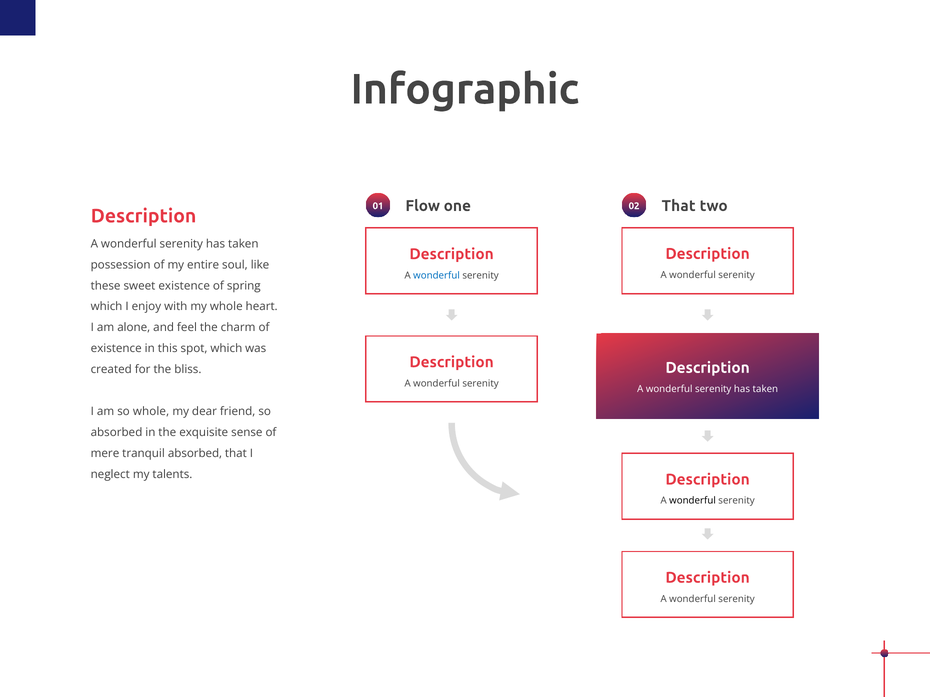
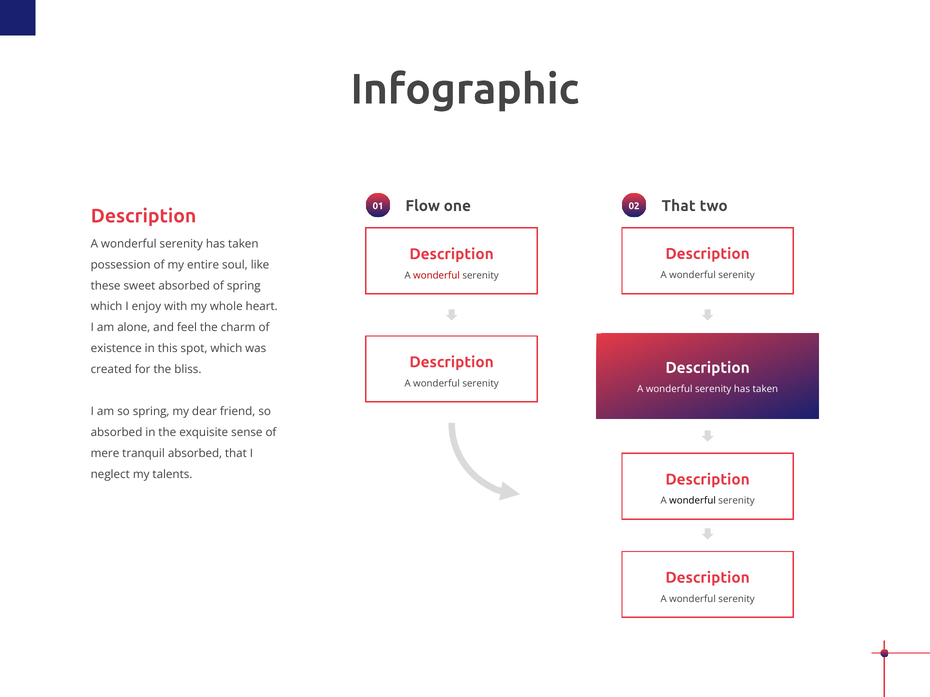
wonderful at (437, 276) colour: blue -> red
sweet existence: existence -> absorbed
so whole: whole -> spring
